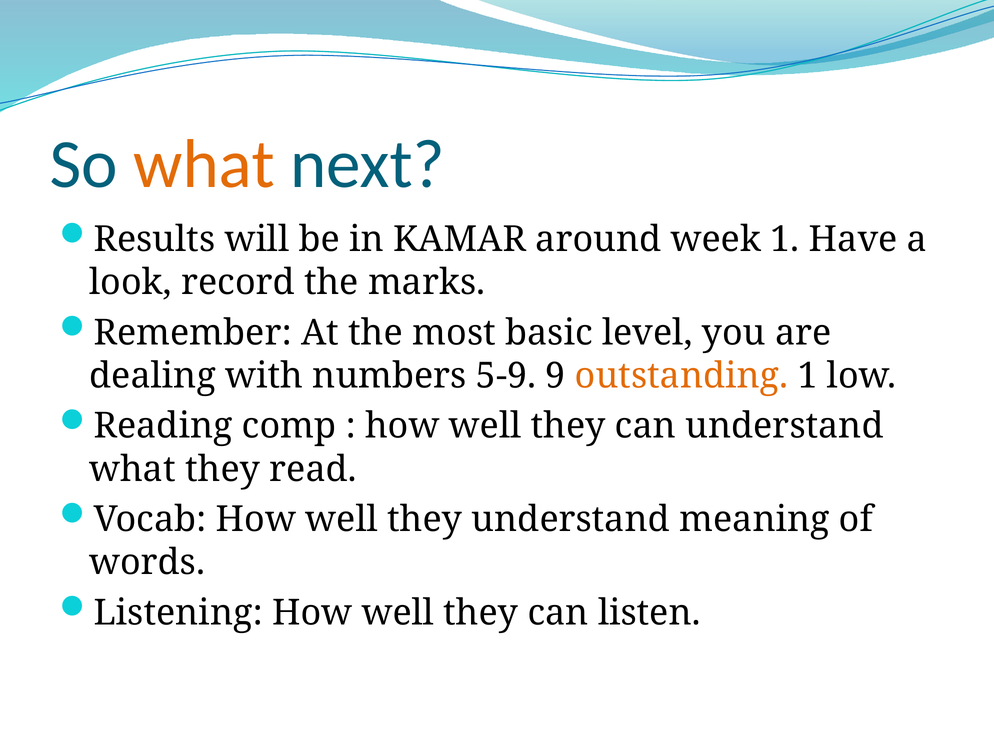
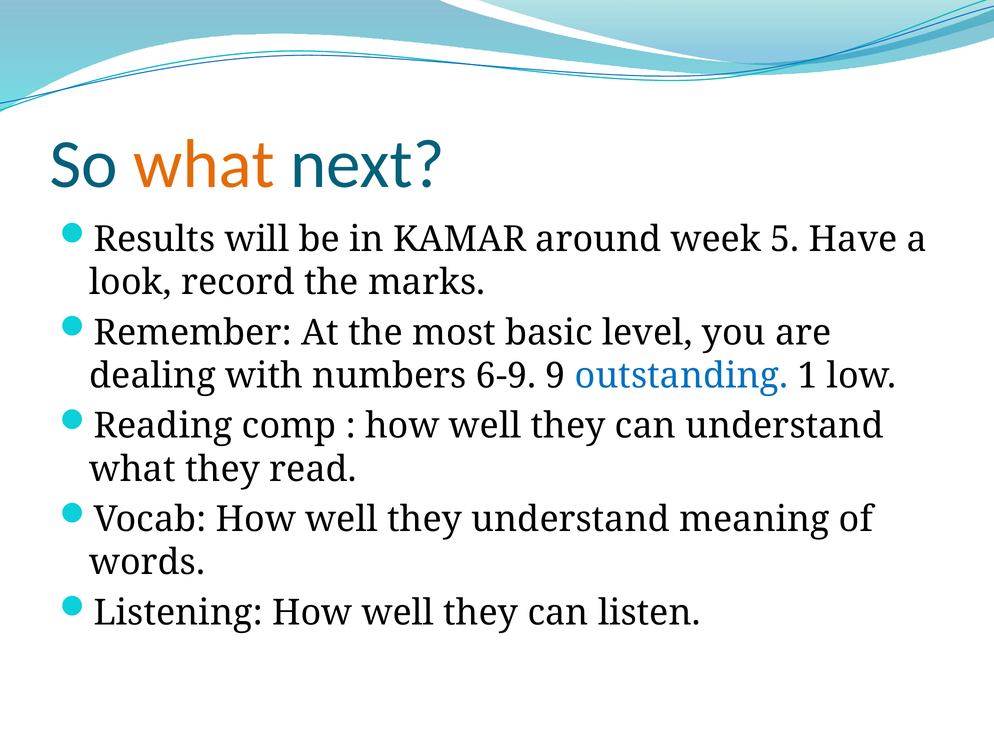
week 1: 1 -> 5
5-9: 5-9 -> 6-9
outstanding colour: orange -> blue
